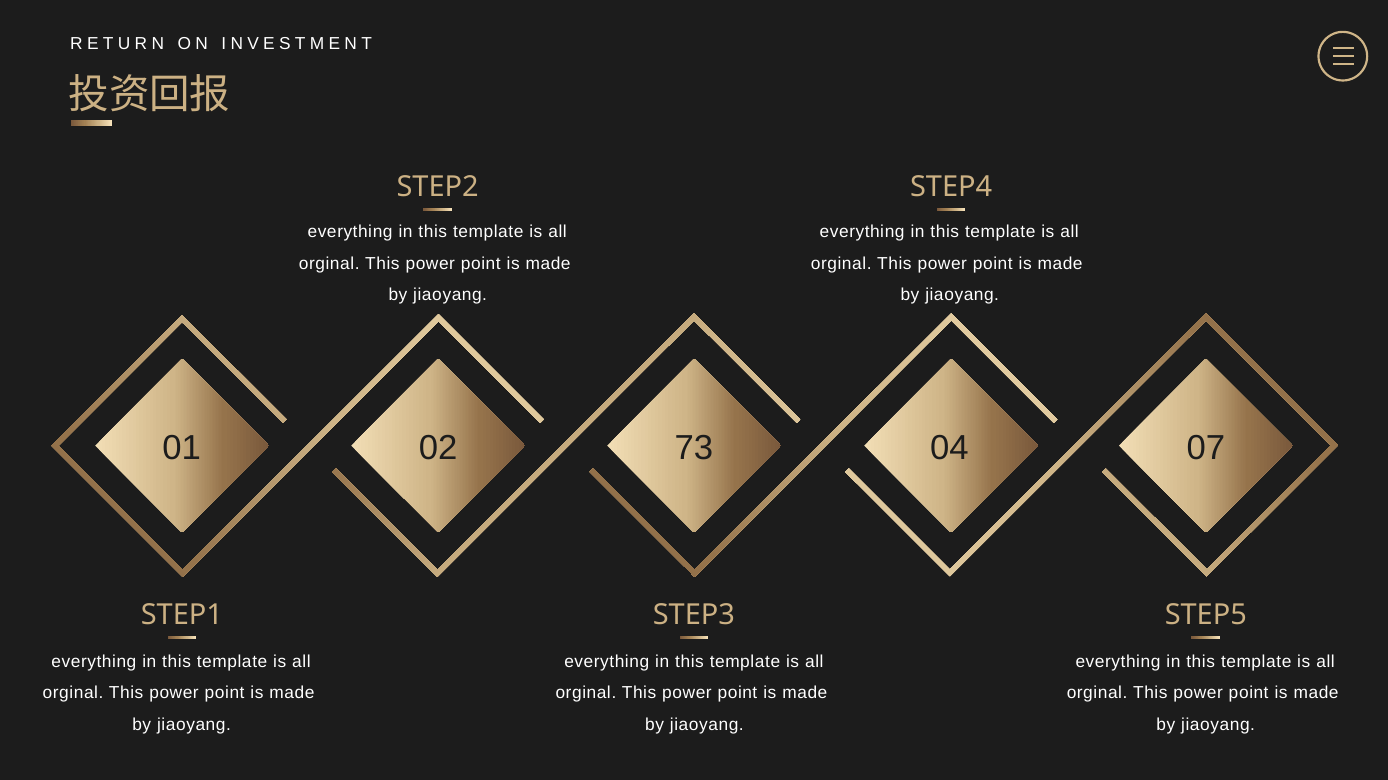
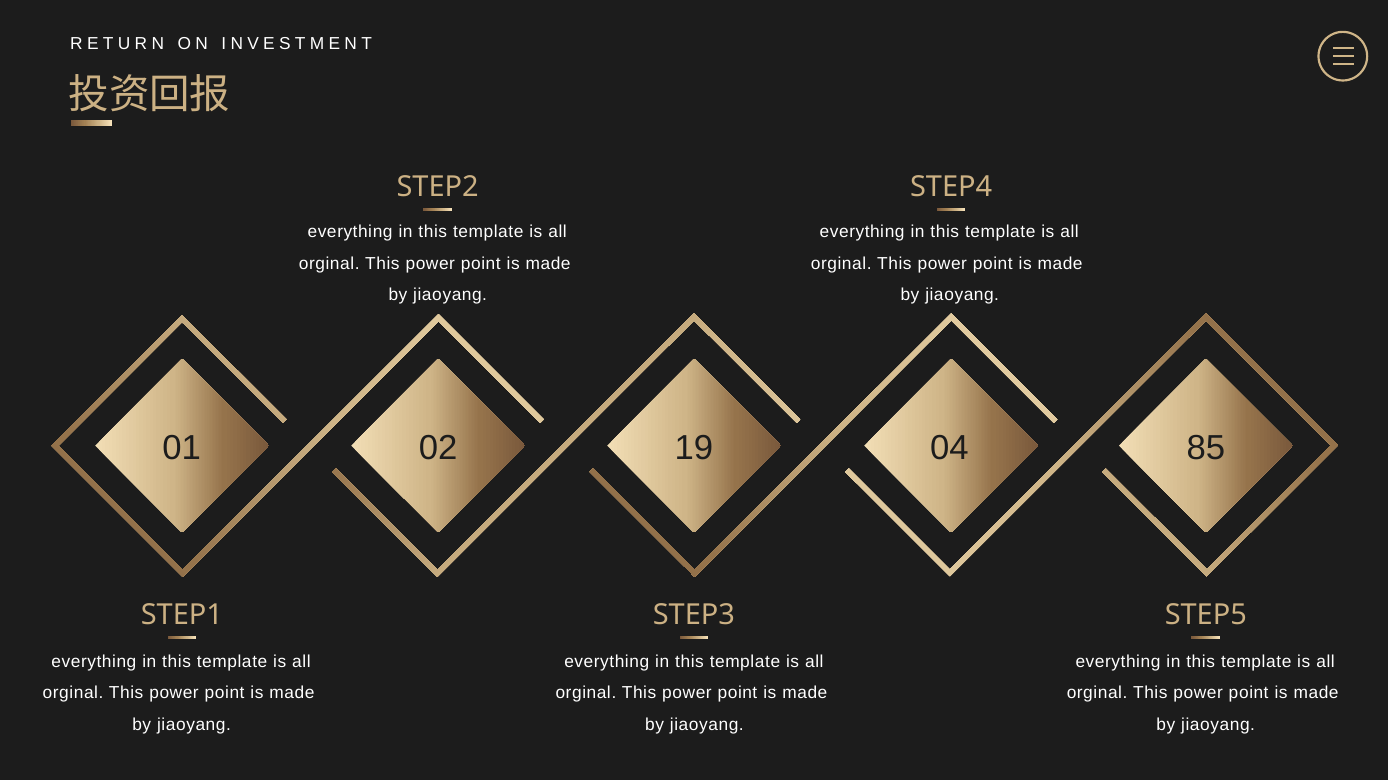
73: 73 -> 19
07: 07 -> 85
